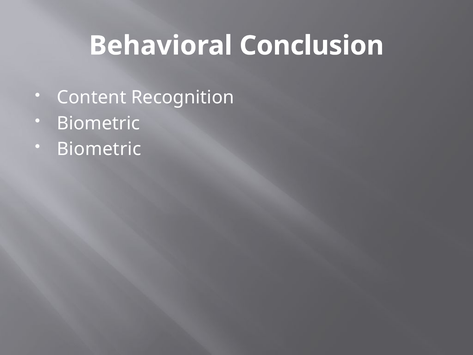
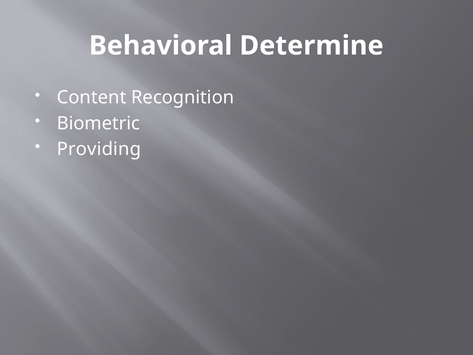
Conclusion: Conclusion -> Determine
Biometric at (99, 149): Biometric -> Providing
